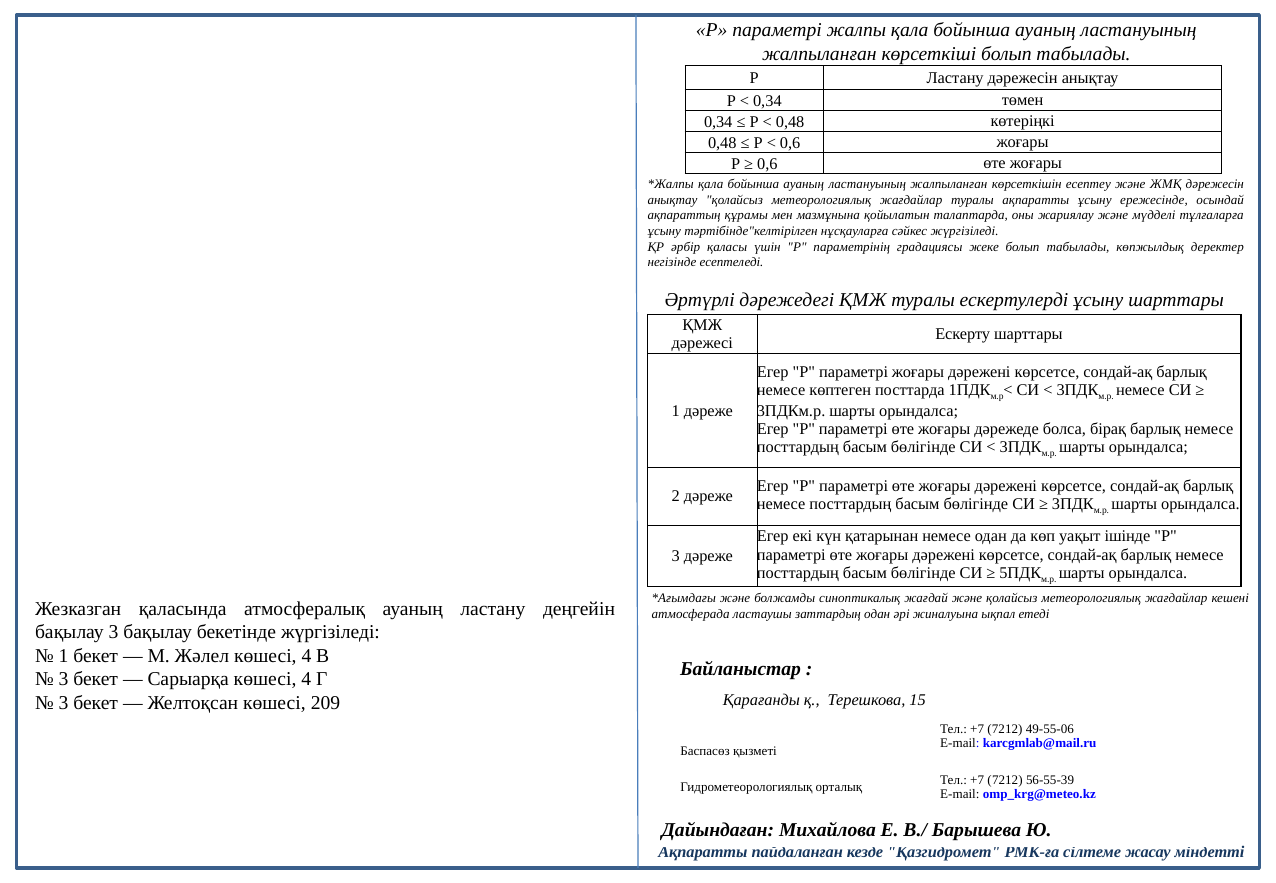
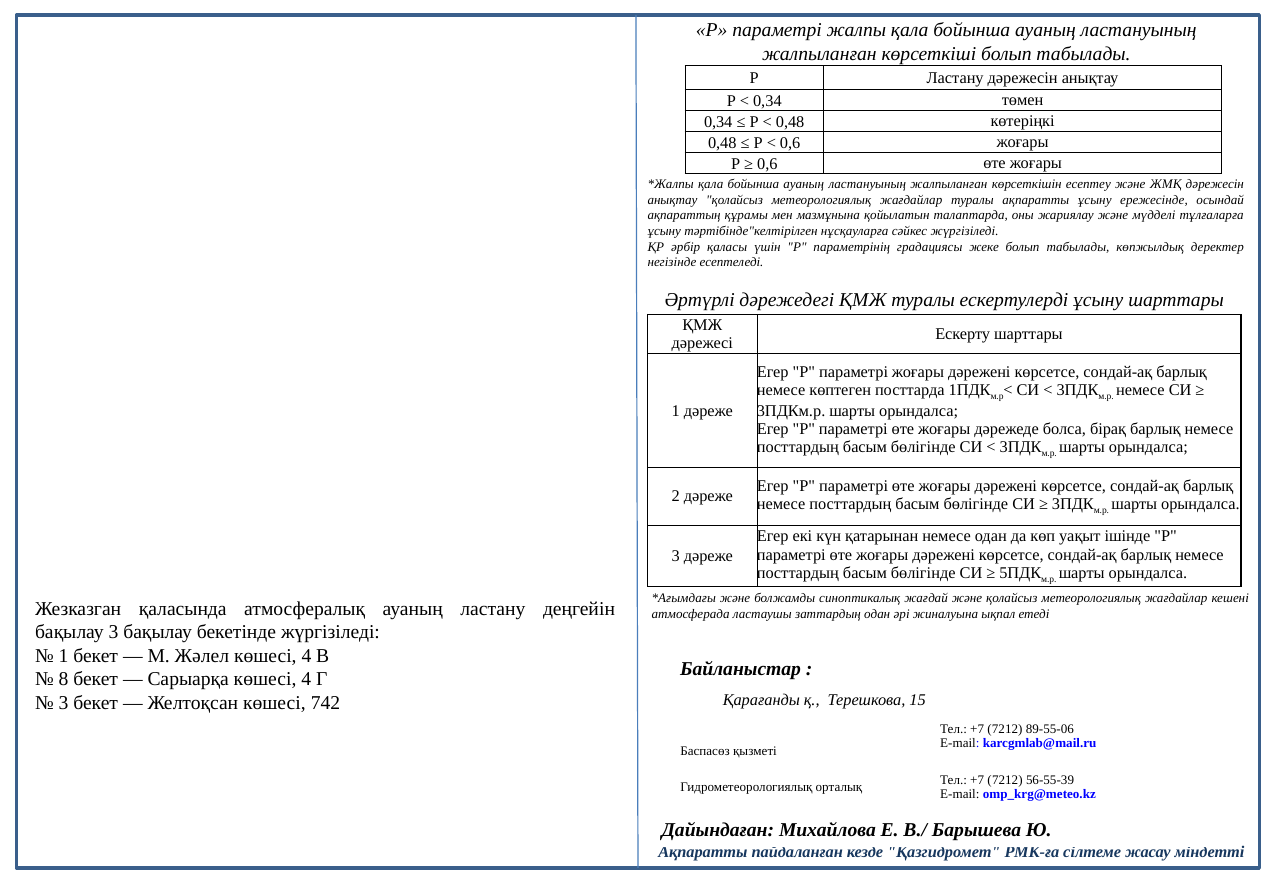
3 at (64, 680): 3 -> 8
209: 209 -> 742
49-55-06: 49-55-06 -> 89-55-06
